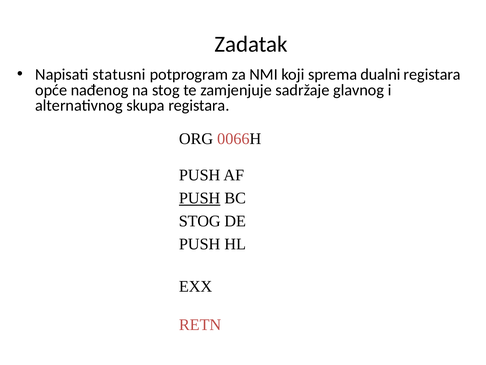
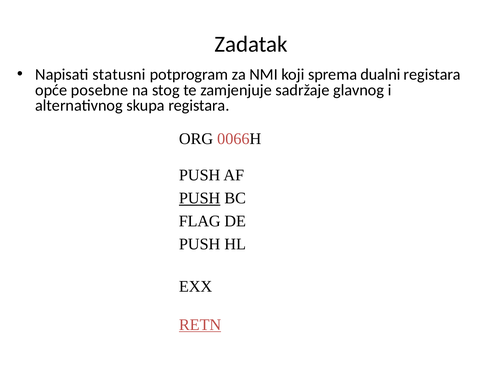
nađenog: nađenog -> posebne
STOG at (200, 221): STOG -> FLAG
RETN underline: none -> present
